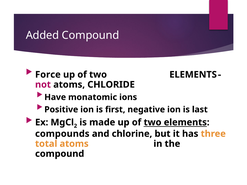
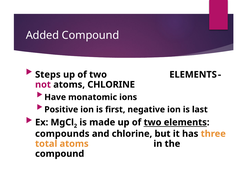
Force: Force -> Steps
atoms CHLORIDE: CHLORIDE -> CHLORINE
